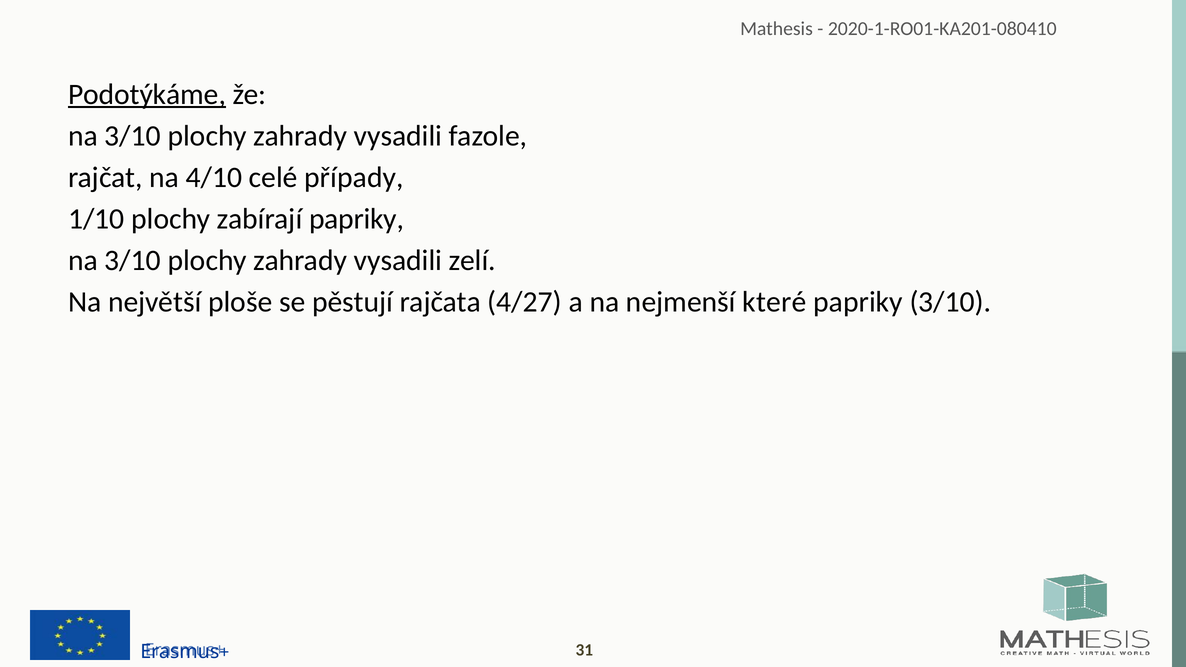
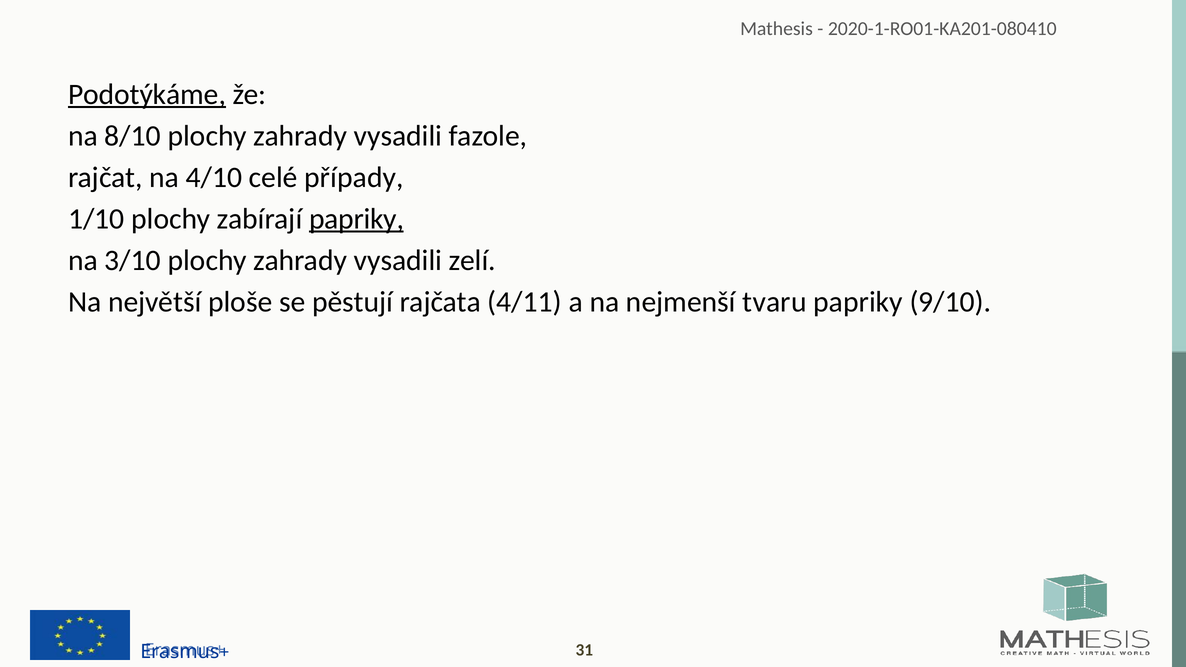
3/10 at (133, 136): 3/10 -> 8/10
papriky at (356, 219) underline: none -> present
4/27: 4/27 -> 4/11
které: které -> tvaru
papriky 3/10: 3/10 -> 9/10
